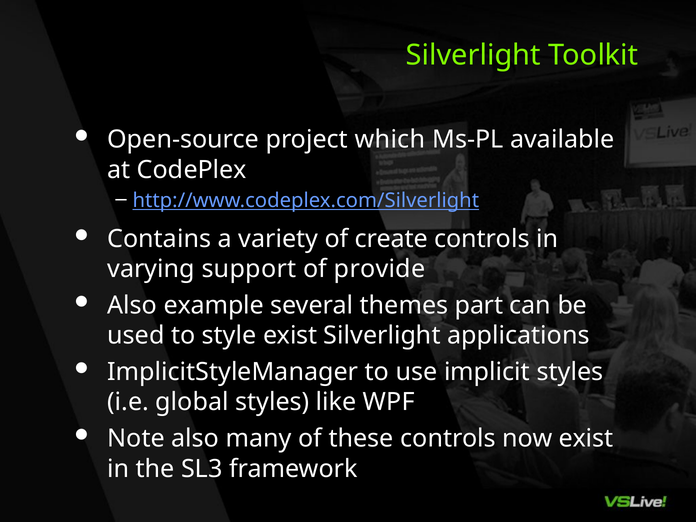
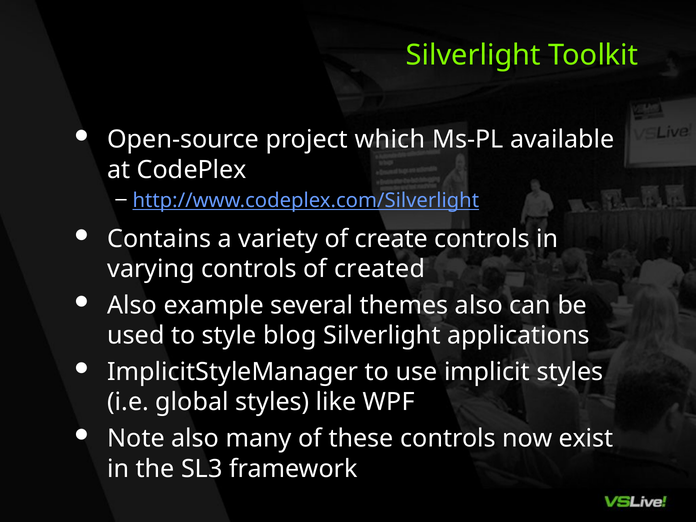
varying support: support -> controls
provide: provide -> created
themes part: part -> also
style exist: exist -> blog
